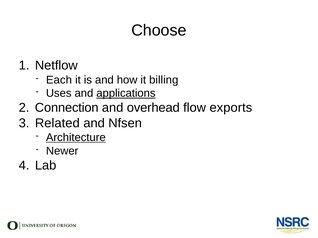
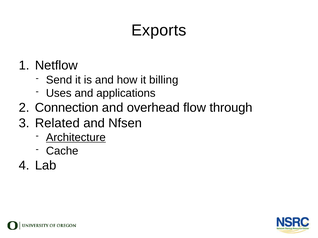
Choose: Choose -> Exports
Each: Each -> Send
applications underline: present -> none
exports: exports -> through
Newer: Newer -> Cache
